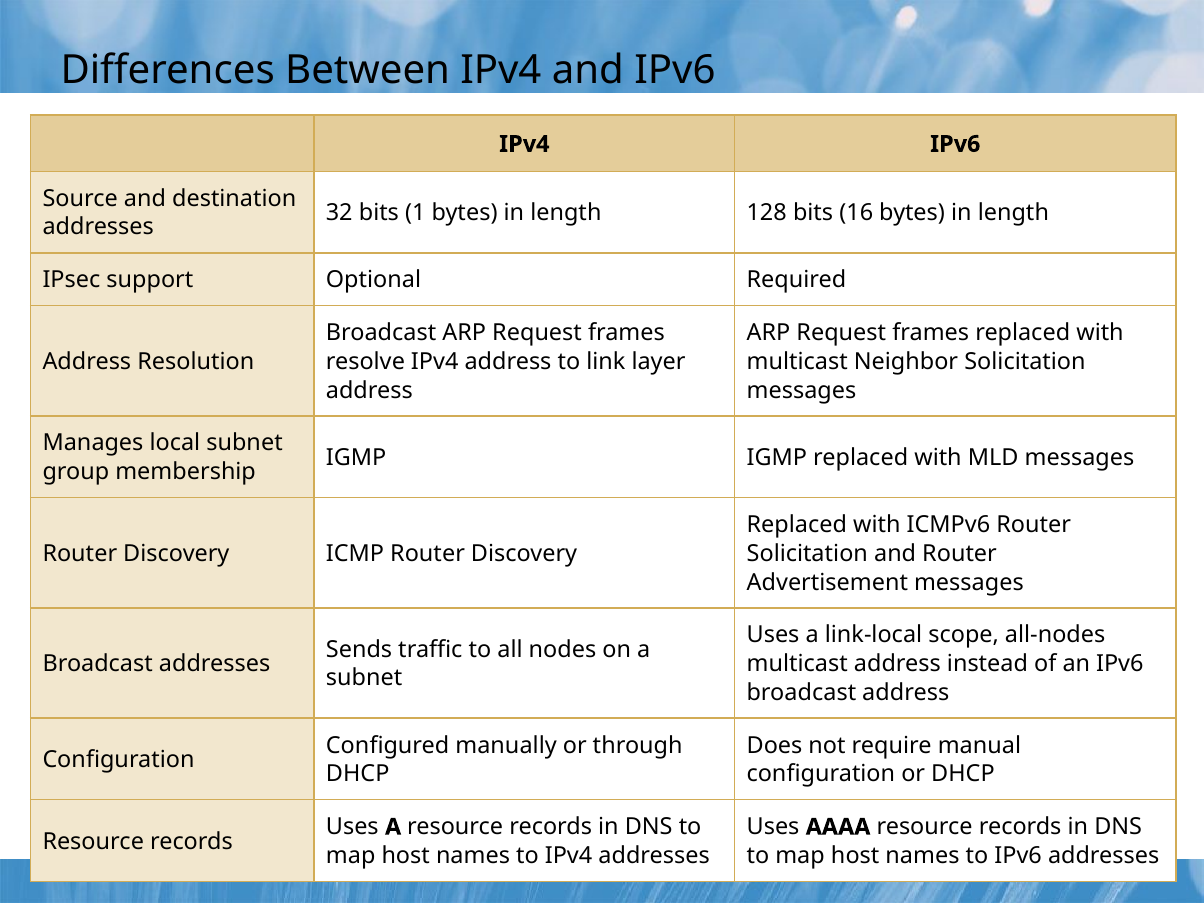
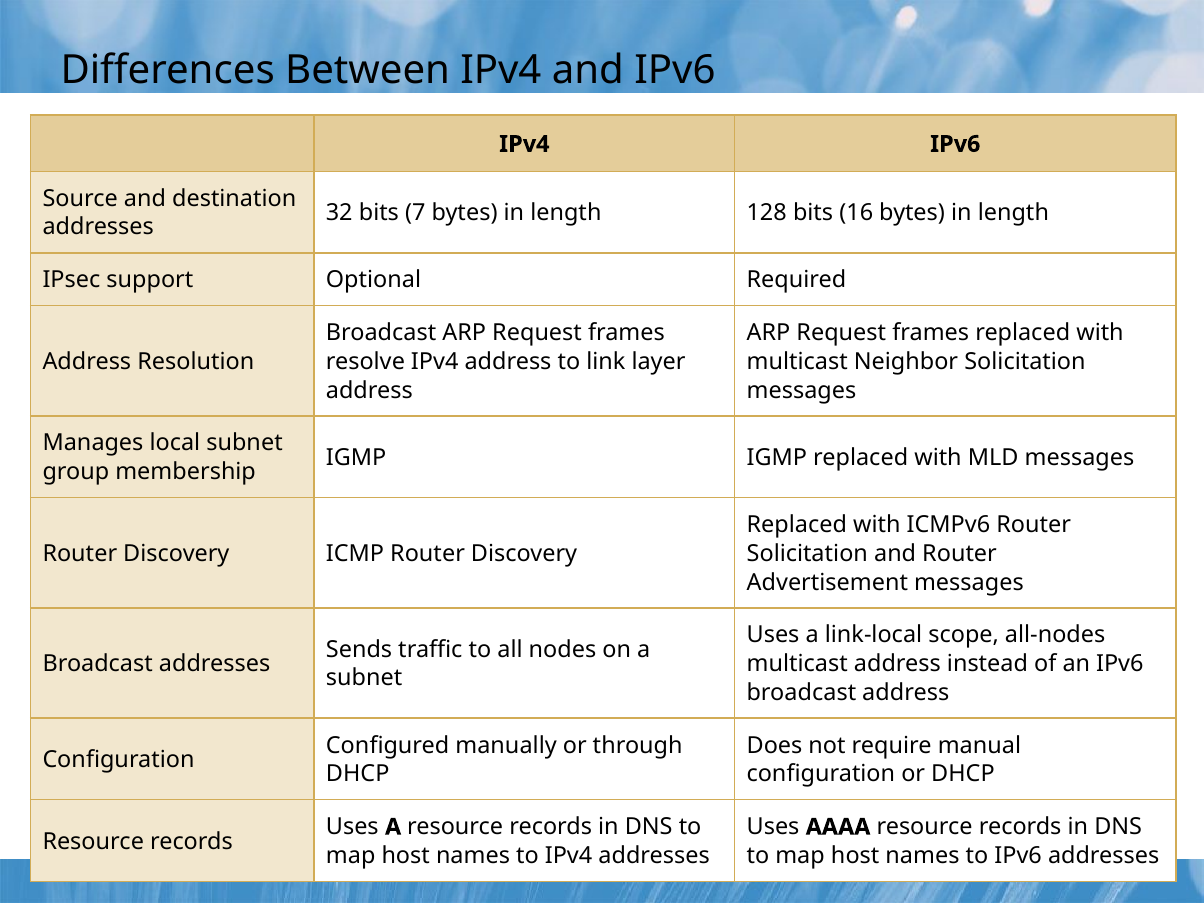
1: 1 -> 7
